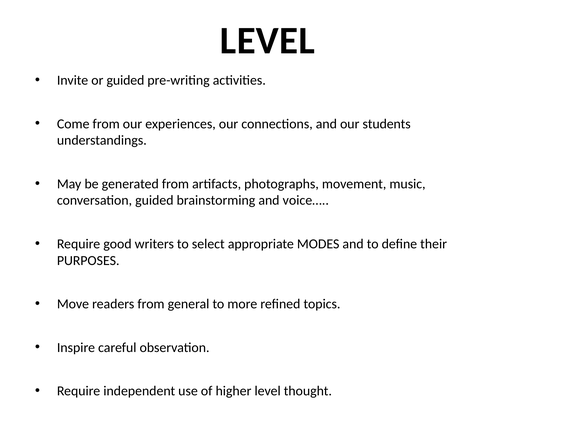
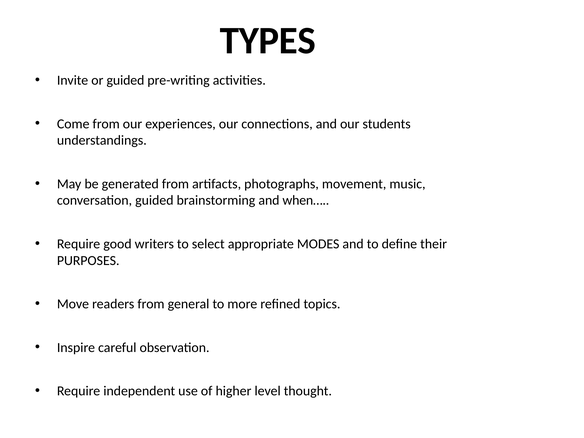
LEVEL at (267, 41): LEVEL -> TYPES
voice…: voice… -> when…
